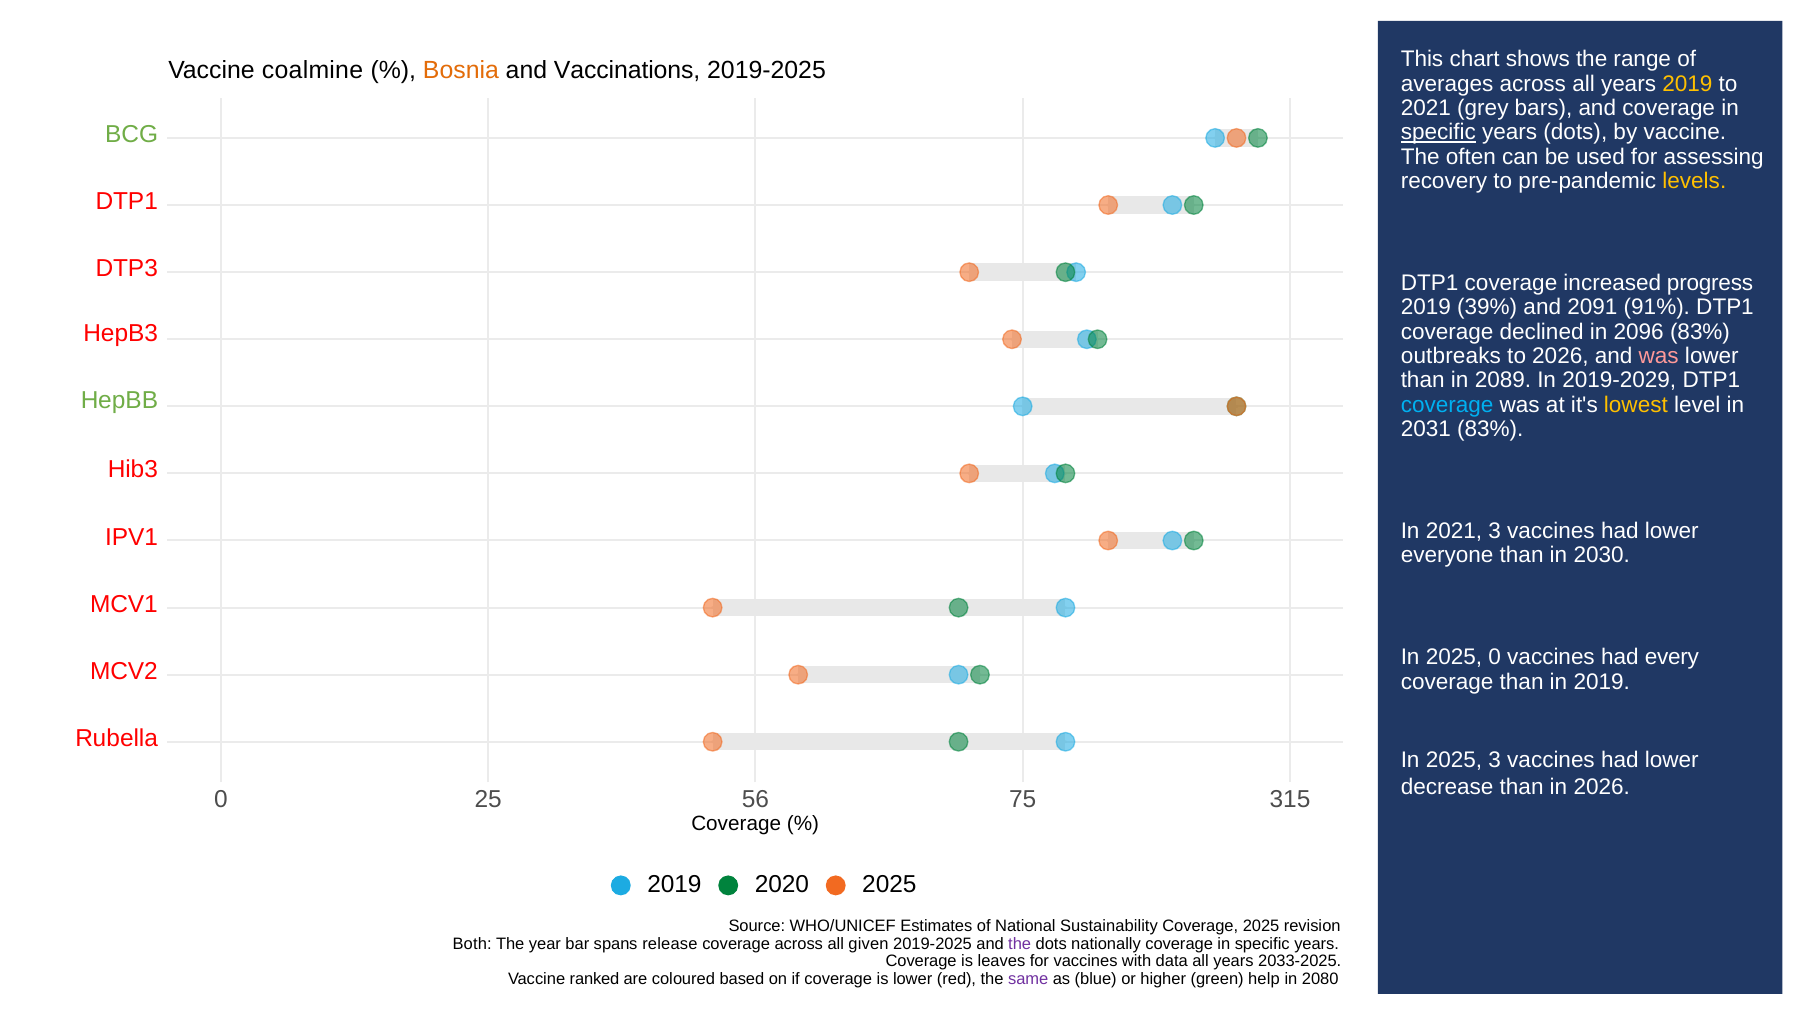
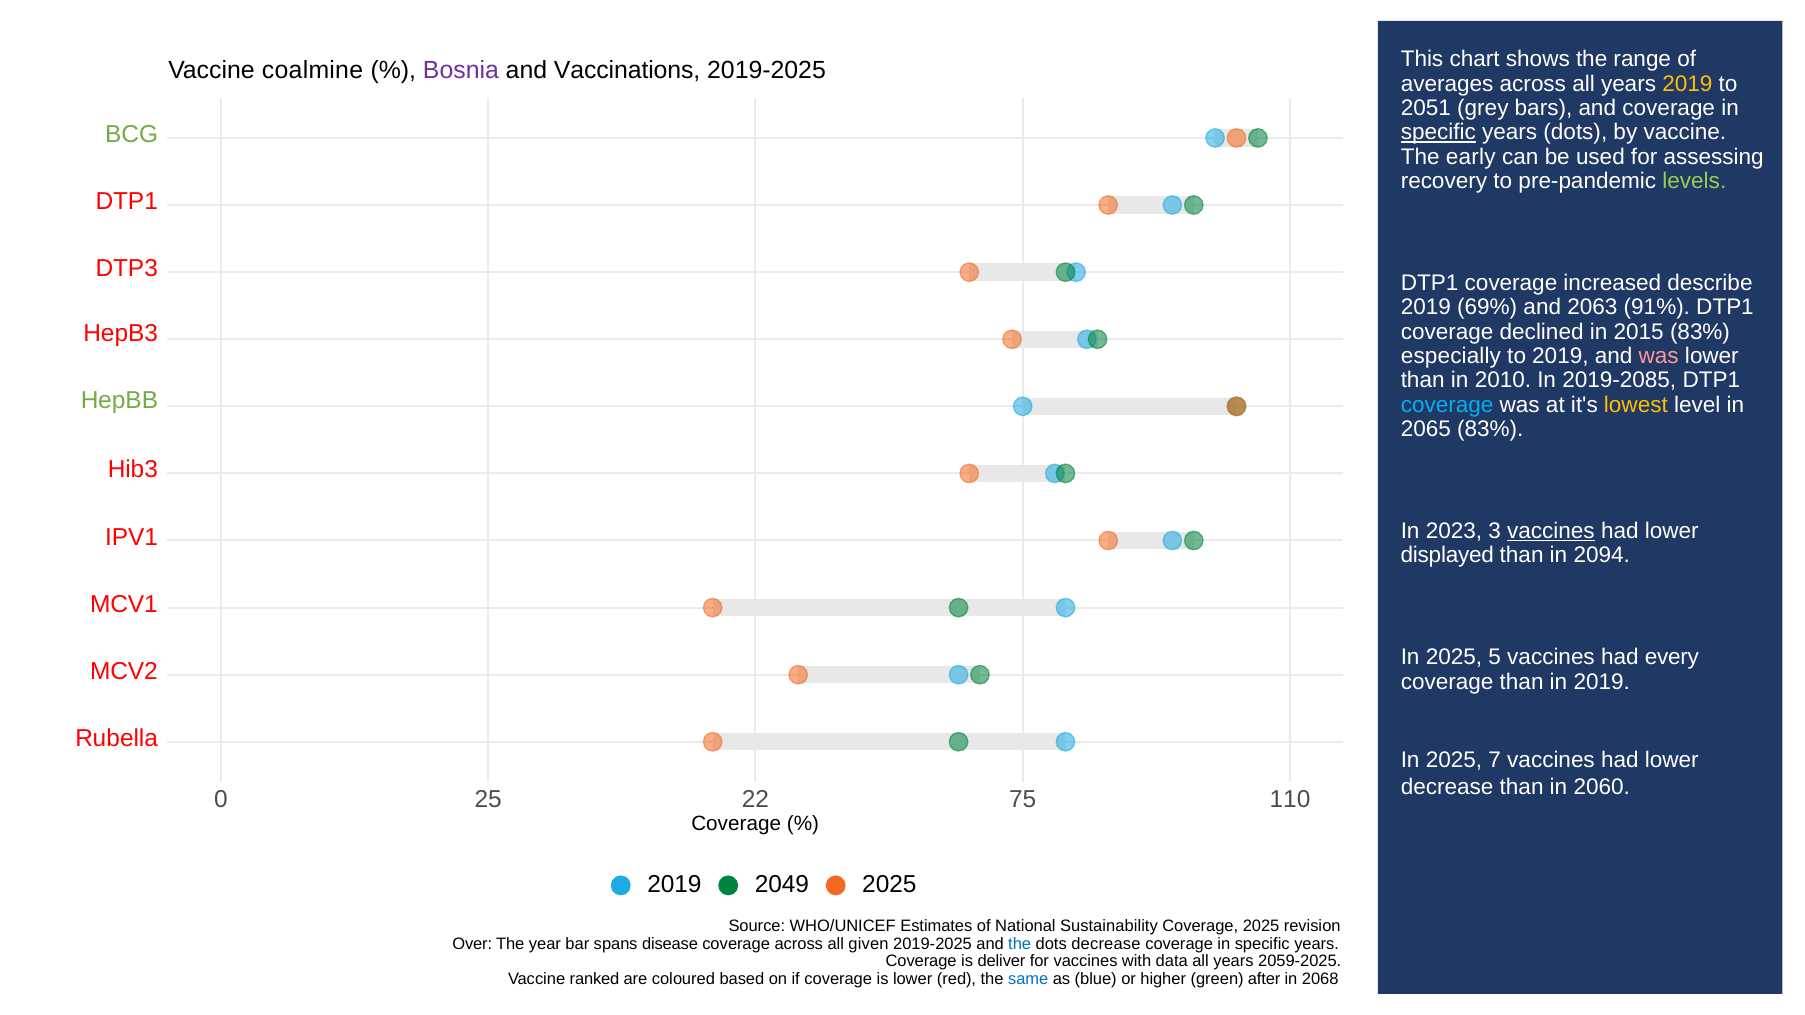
Bosnia colour: orange -> purple
2021 at (1426, 108): 2021 -> 2051
often: often -> early
levels colour: yellow -> light green
progress: progress -> describe
39%: 39% -> 69%
2091: 2091 -> 2063
2096: 2096 -> 2015
outbreaks: outbreaks -> especially
to 2026: 2026 -> 2019
2089: 2089 -> 2010
2019-2029: 2019-2029 -> 2019-2085
2031: 2031 -> 2065
In 2021: 2021 -> 2023
vaccines at (1551, 531) underline: none -> present
everyone: everyone -> displayed
2030: 2030 -> 2094
2025 0: 0 -> 5
2025 3: 3 -> 7
in 2026: 2026 -> 2060
56: 56 -> 22
315: 315 -> 110
2020: 2020 -> 2049
Both: Both -> Over
release: release -> disease
the at (1020, 944) colour: purple -> blue
dots nationally: nationally -> decrease
leaves: leaves -> deliver
2033-2025: 2033-2025 -> 2059-2025
same colour: purple -> blue
help: help -> after
2080: 2080 -> 2068
